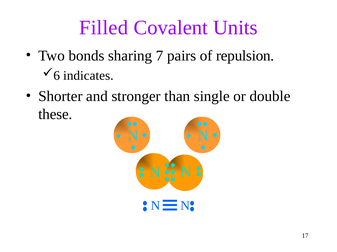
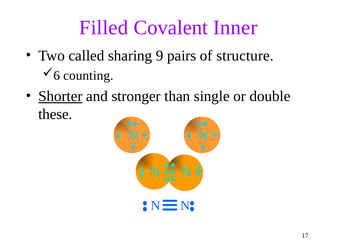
Units: Units -> Inner
bonds: bonds -> called
7: 7 -> 9
repulsion: repulsion -> structure
indicates: indicates -> counting
Shorter underline: none -> present
